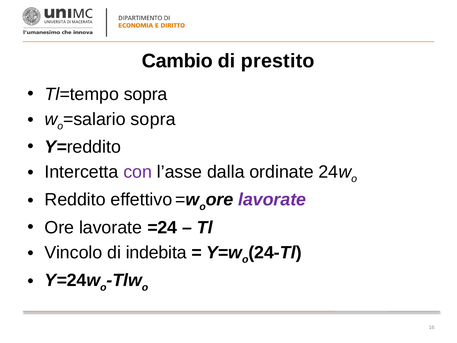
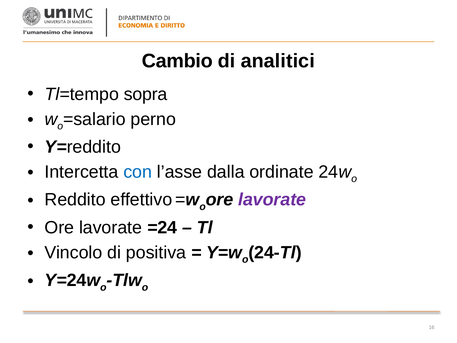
prestito: prestito -> analitici
sopra at (153, 119): sopra -> perno
con colour: purple -> blue
indebita: indebita -> positiva
